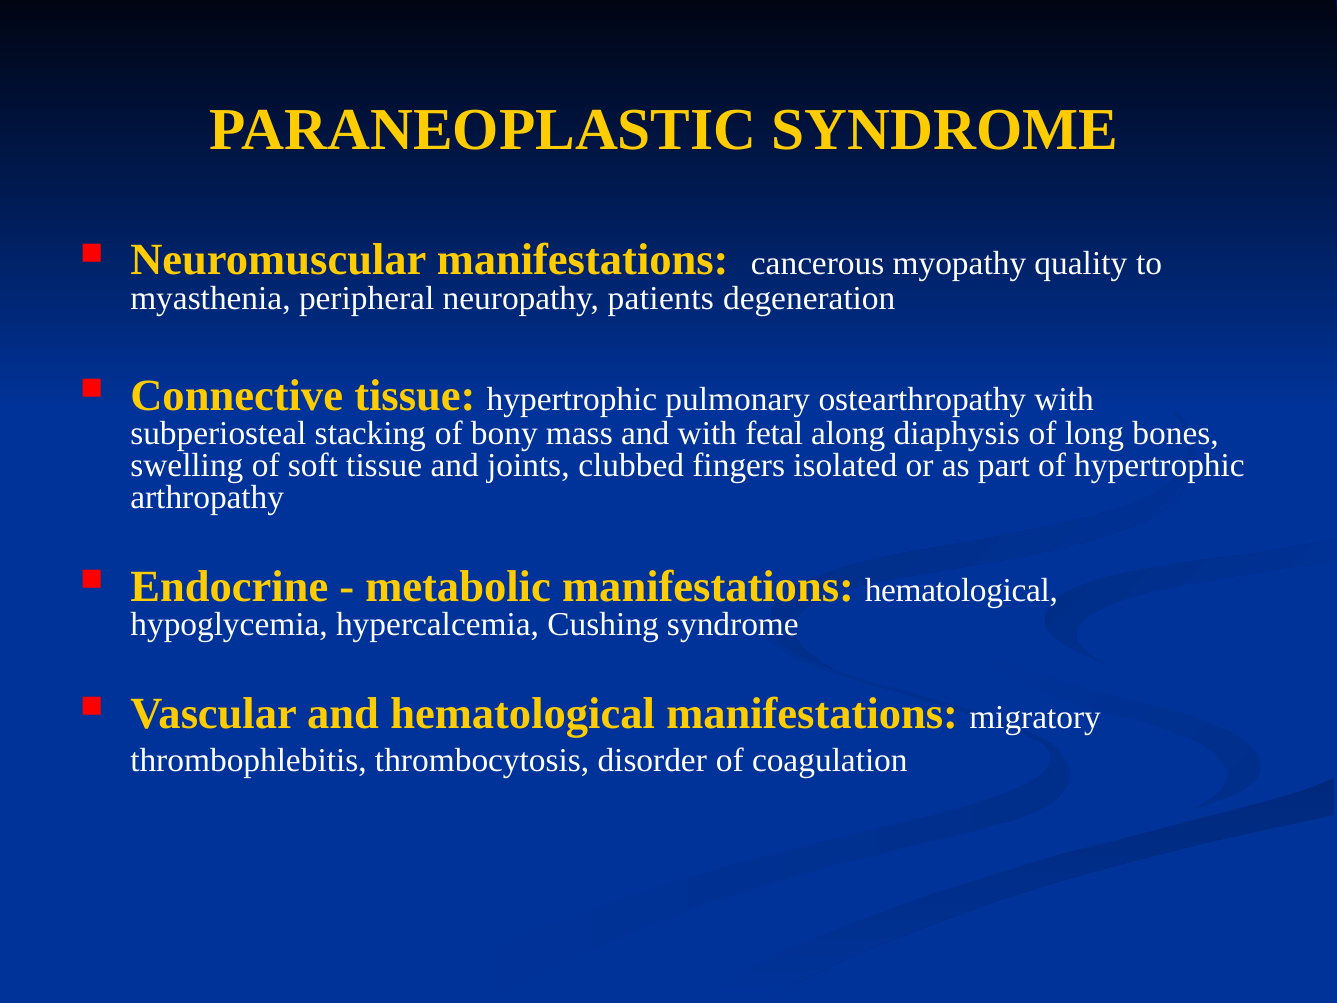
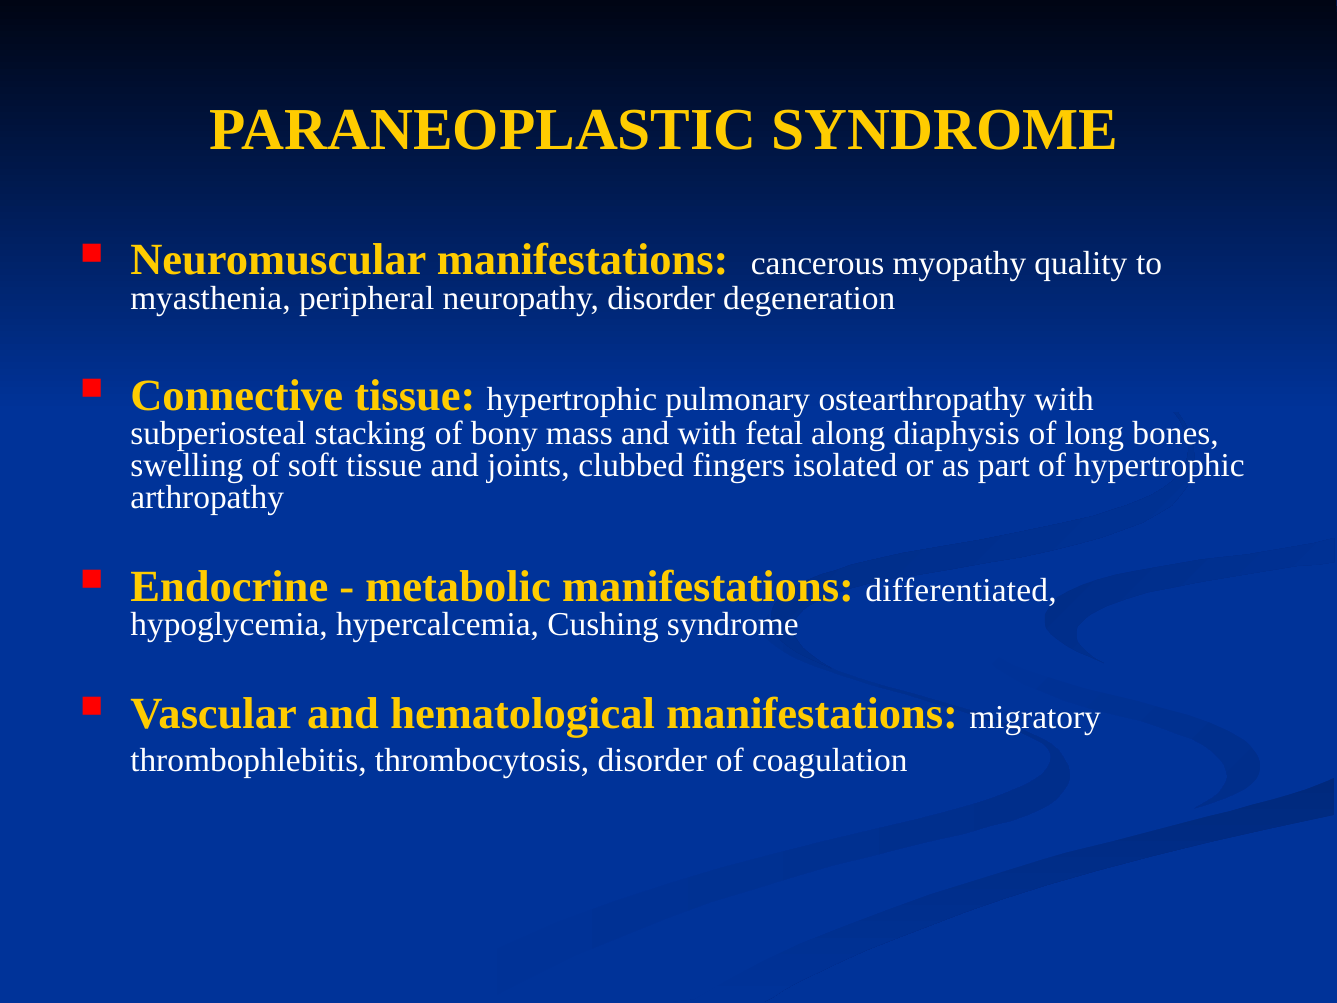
neuropathy patients: patients -> disorder
manifestations hematological: hematological -> differentiated
